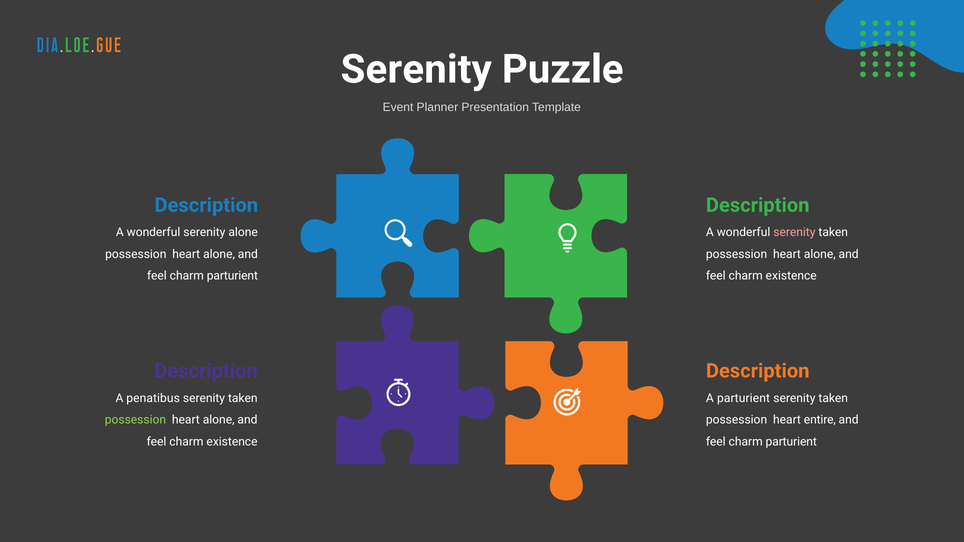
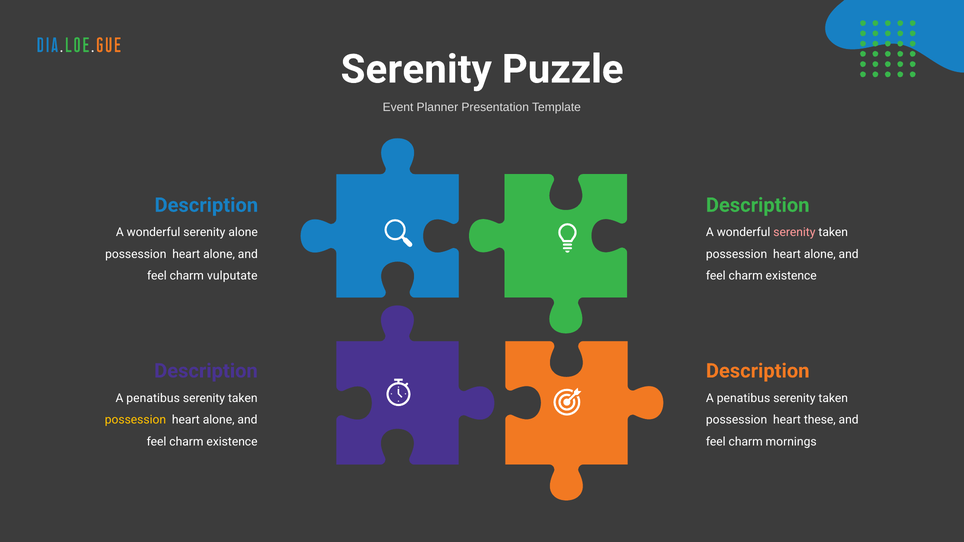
parturient at (232, 276): parturient -> vulputate
parturient at (743, 398): parturient -> penatibus
possession at (135, 420) colour: light green -> yellow
entire: entire -> these
parturient at (791, 442): parturient -> mornings
